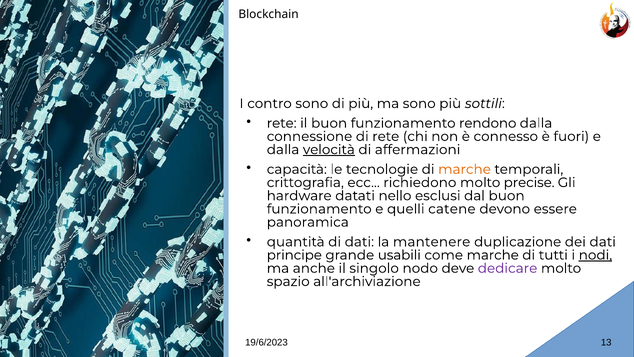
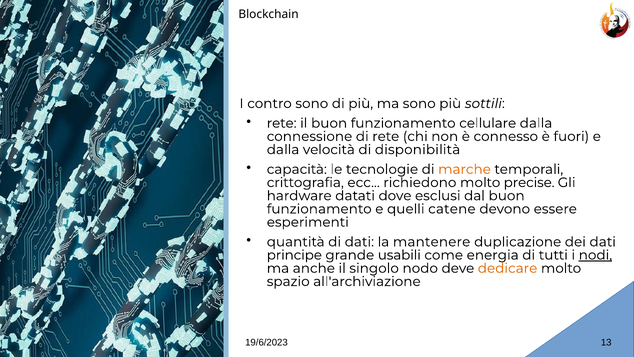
rendono: rendono -> cellulare
velocità underline: present -> none
affermazioni: affermazioni -> disponibilità
nello: nello -> dove
panoramica: panoramica -> esperimenti
come marche: marche -> energia
dedicare colour: purple -> orange
